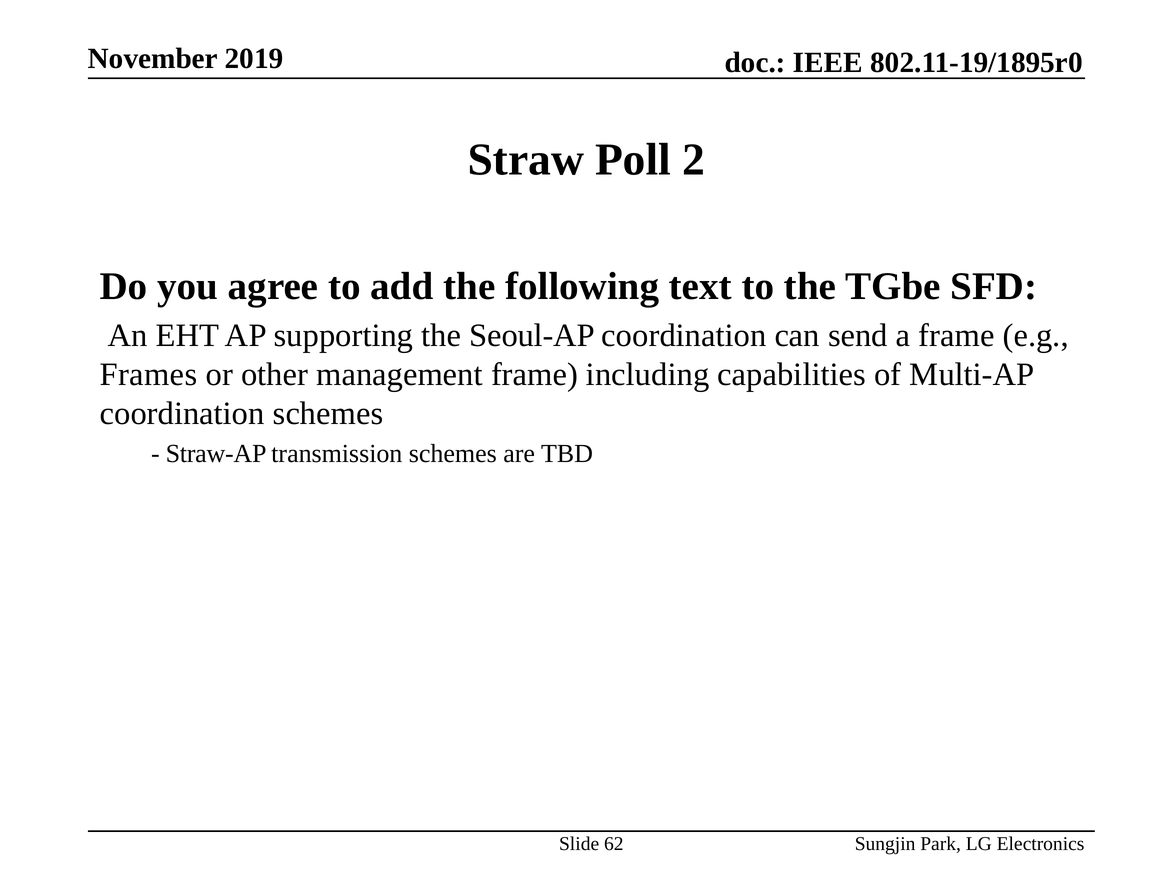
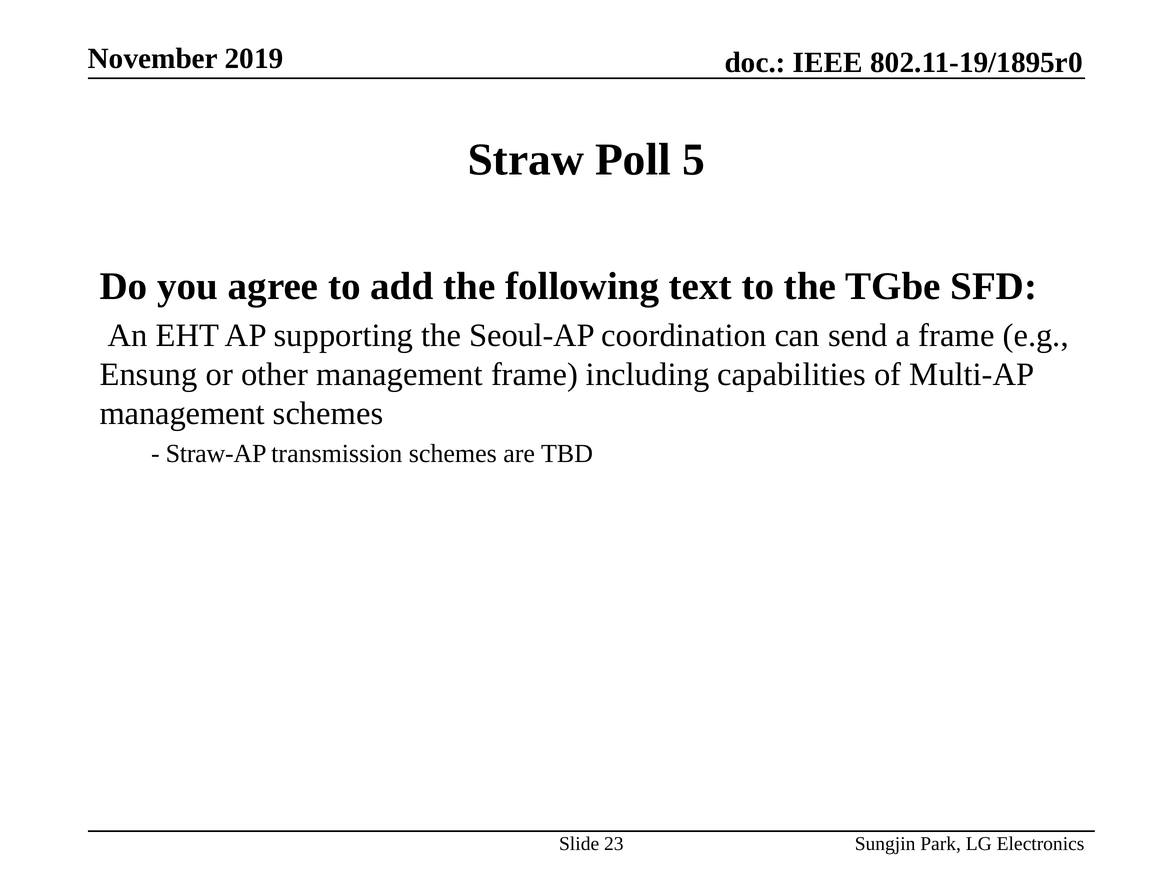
2: 2 -> 5
Frames: Frames -> Ensung
coordination at (182, 414): coordination -> management
62: 62 -> 23
